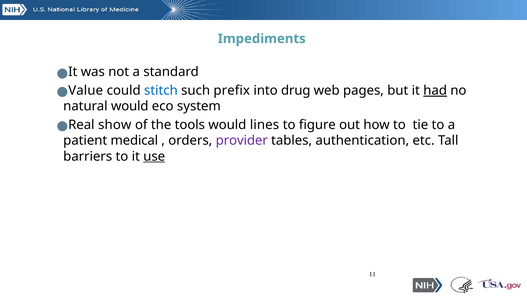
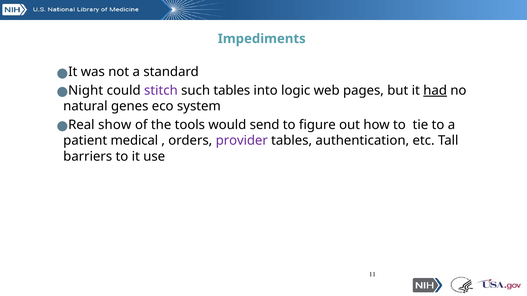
Value: Value -> Night
stitch colour: blue -> purple
such prefix: prefix -> tables
drug: drug -> logic
natural would: would -> genes
lines: lines -> send
use underline: present -> none
